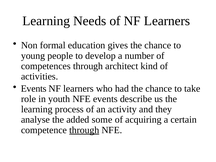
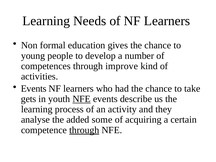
architect: architect -> improve
role: role -> gets
NFE at (82, 99) underline: none -> present
